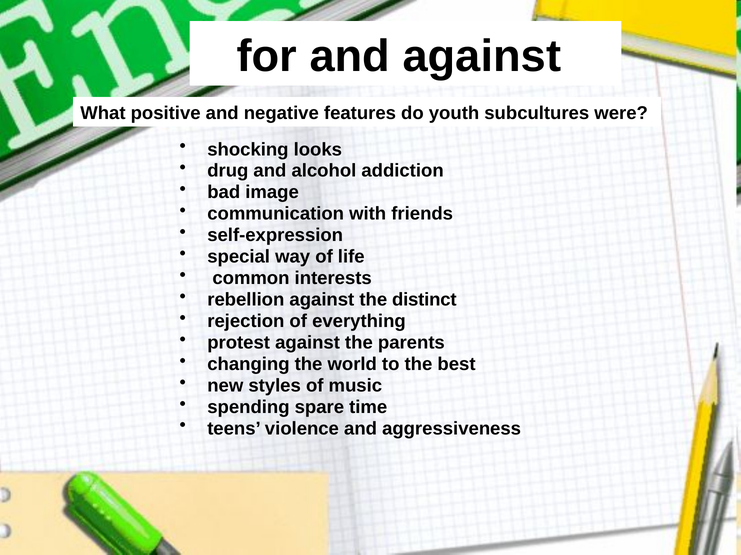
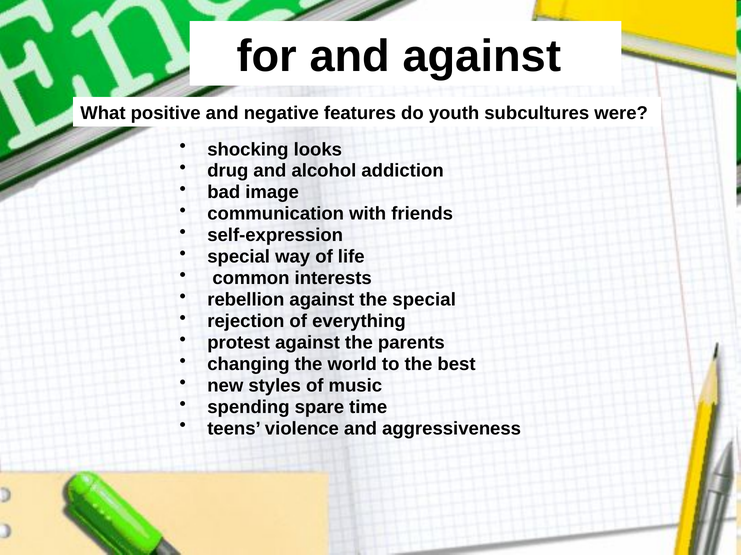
the distinct: distinct -> special
